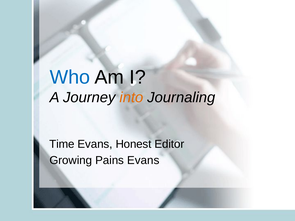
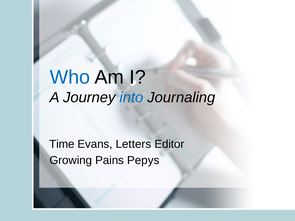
into colour: orange -> blue
Honest: Honest -> Letters
Pains Evans: Evans -> Pepys
